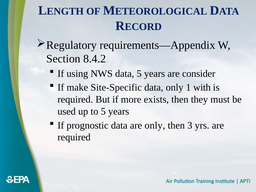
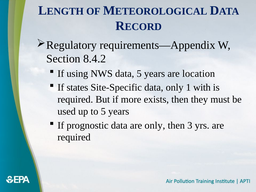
consider: consider -> location
make: make -> states
